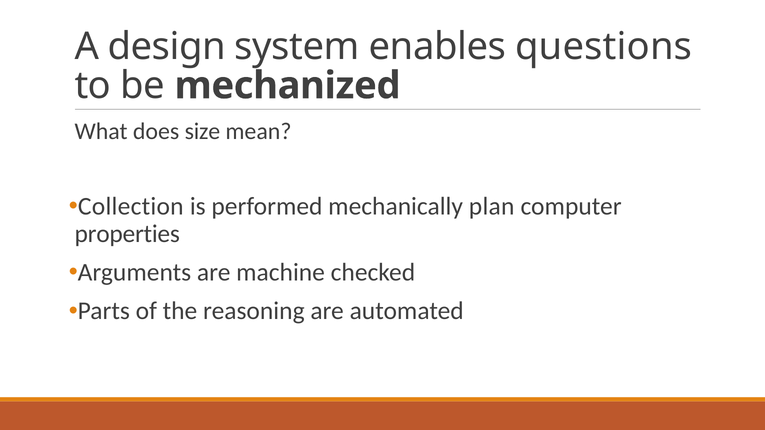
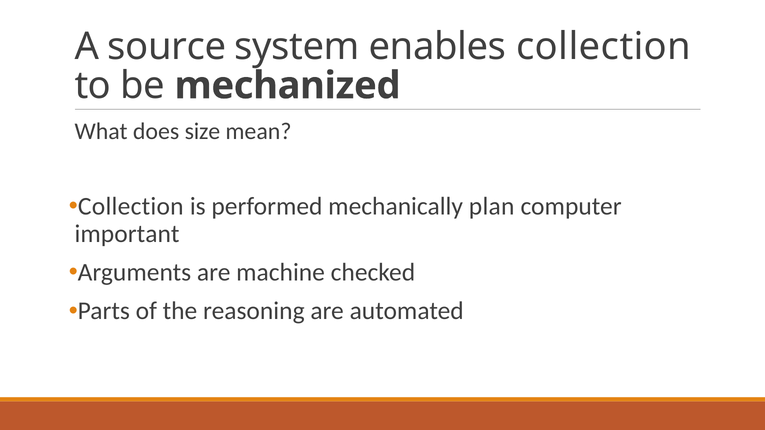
design: design -> source
enables questions: questions -> collection
properties: properties -> important
